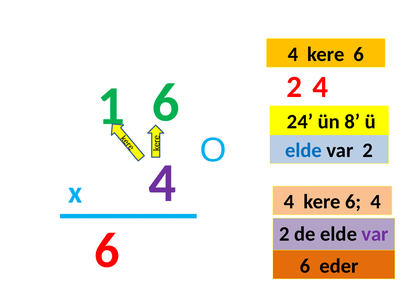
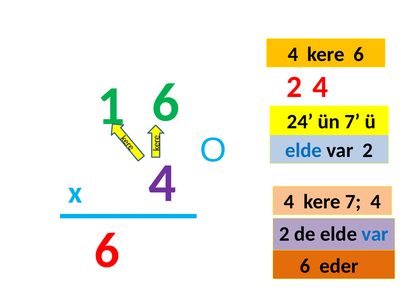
ün 8: 8 -> 7
6 at (353, 202): 6 -> 7
var at (375, 234) colour: purple -> blue
